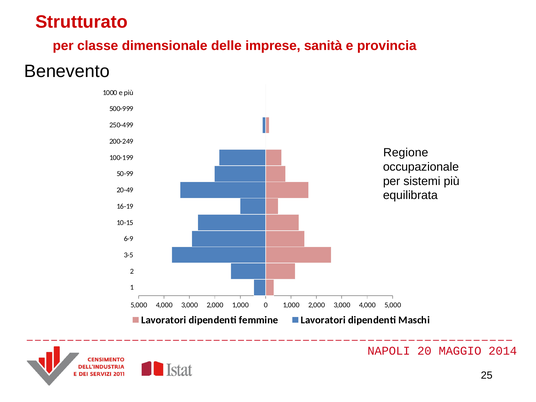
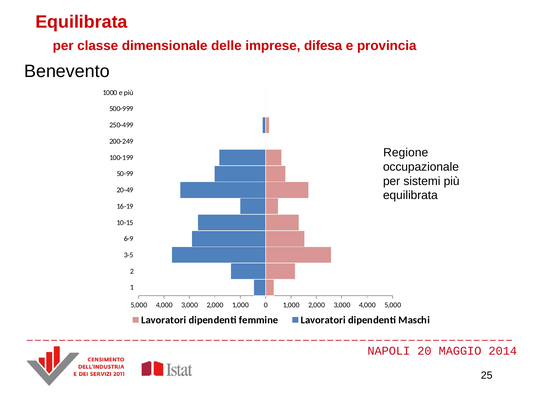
Strutturato at (81, 22): Strutturato -> Equilibrata
sanità: sanità -> difesa
